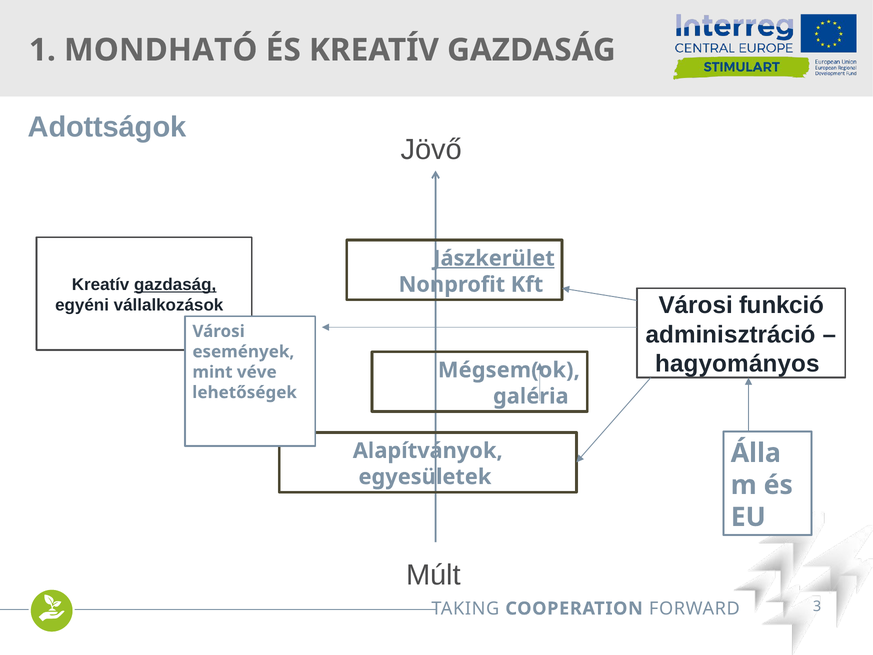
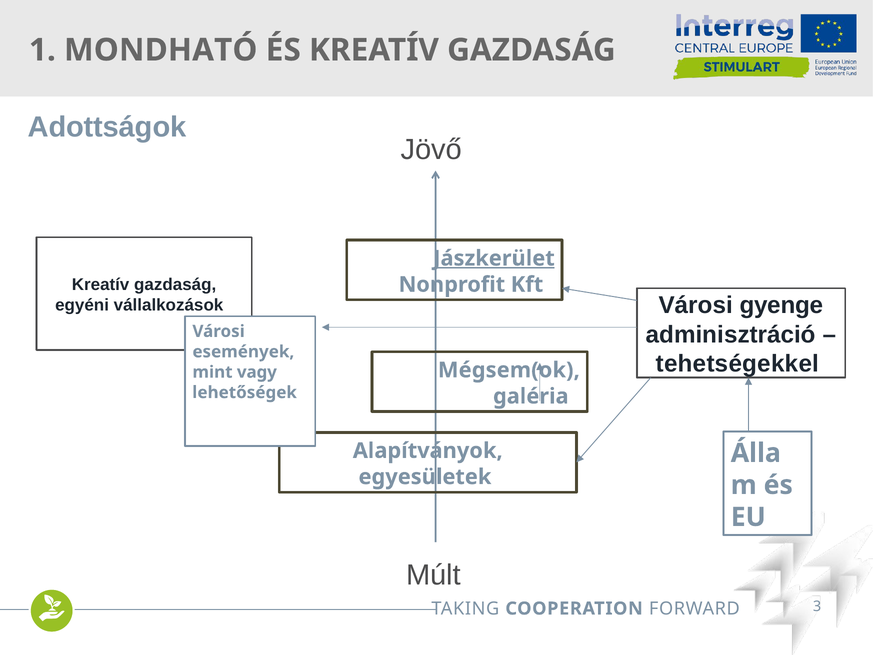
gazdaság at (175, 285) underline: present -> none
funkció: funkció -> gyenge
hagyományos: hagyományos -> tehetségekkel
véve: véve -> vagy
